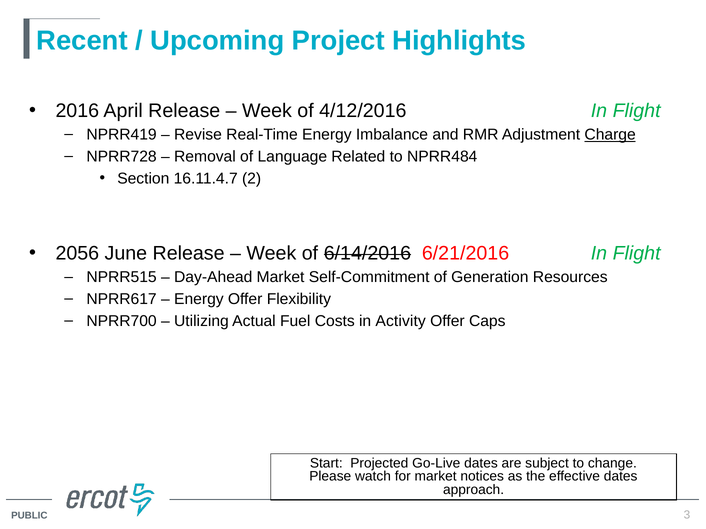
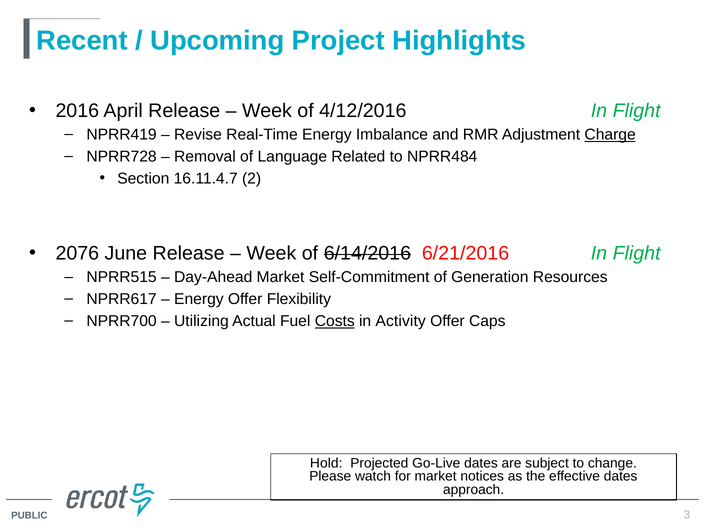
2056: 2056 -> 2076
Costs underline: none -> present
Start: Start -> Hold
